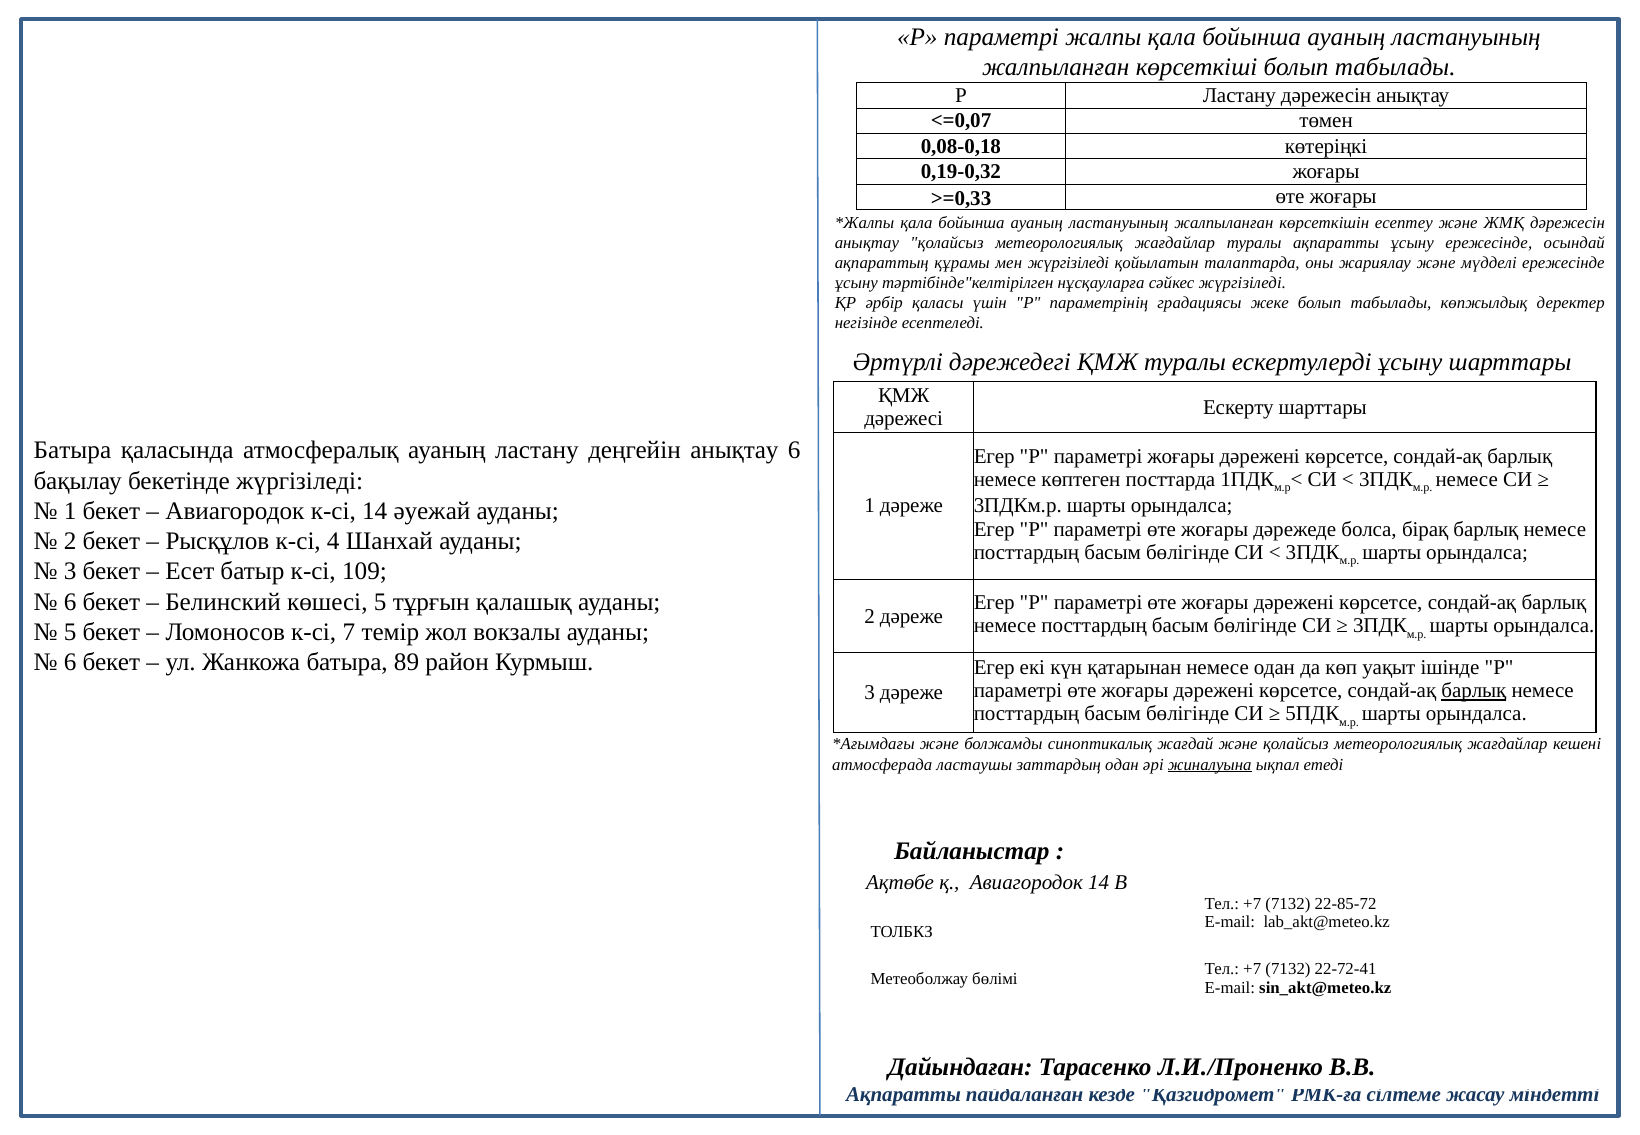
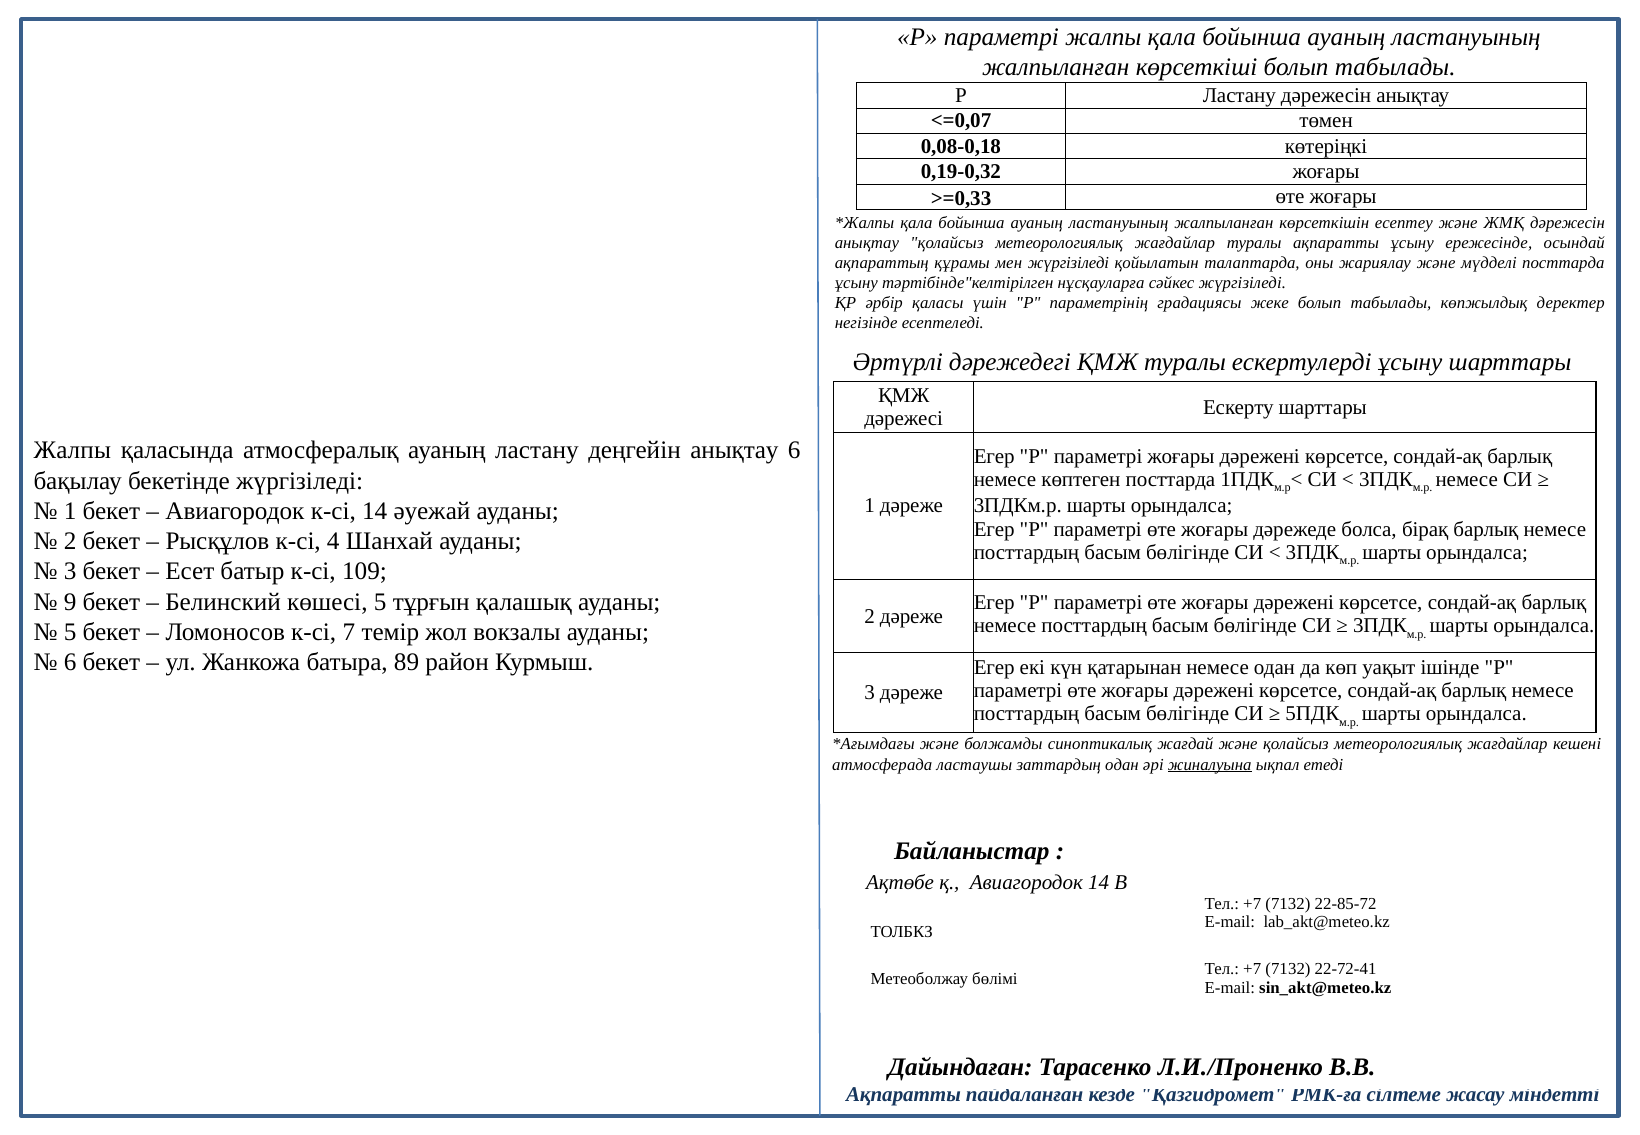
мүдделі ережесінде: ережесінде -> посттарда
Батыра at (72, 451): Батыра -> Жалпы
6 at (70, 602): 6 -> 9
барлық at (1474, 691) underline: present -> none
